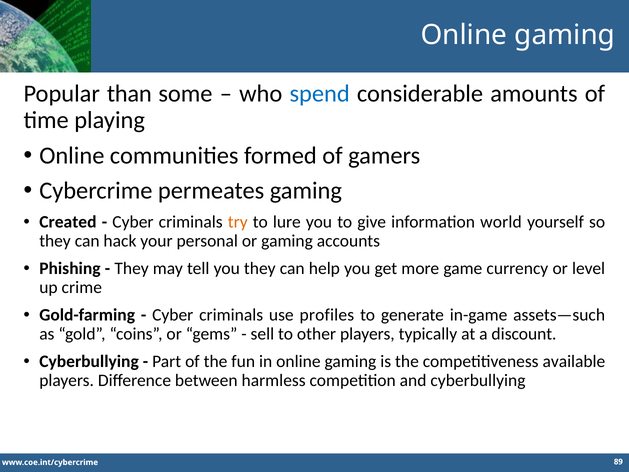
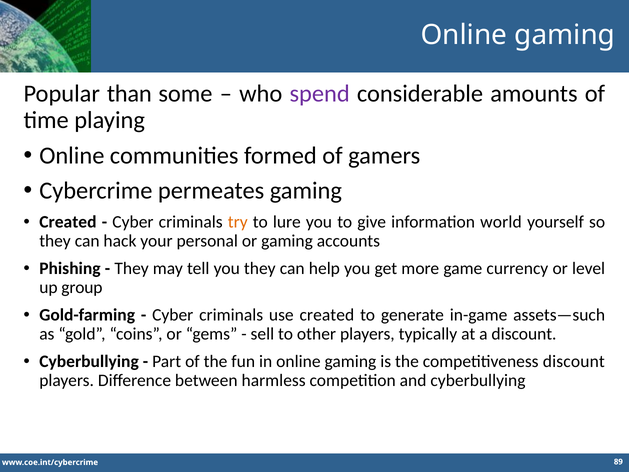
spend colour: blue -> purple
crime: crime -> group
use profiles: profiles -> created
competitiveness available: available -> discount
